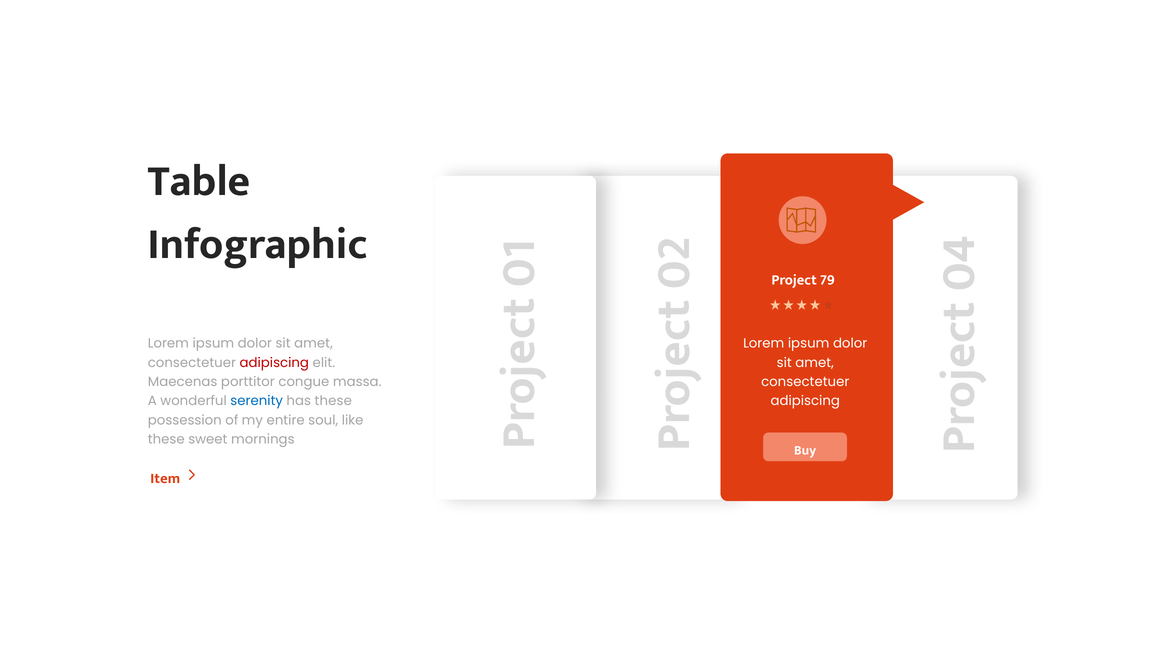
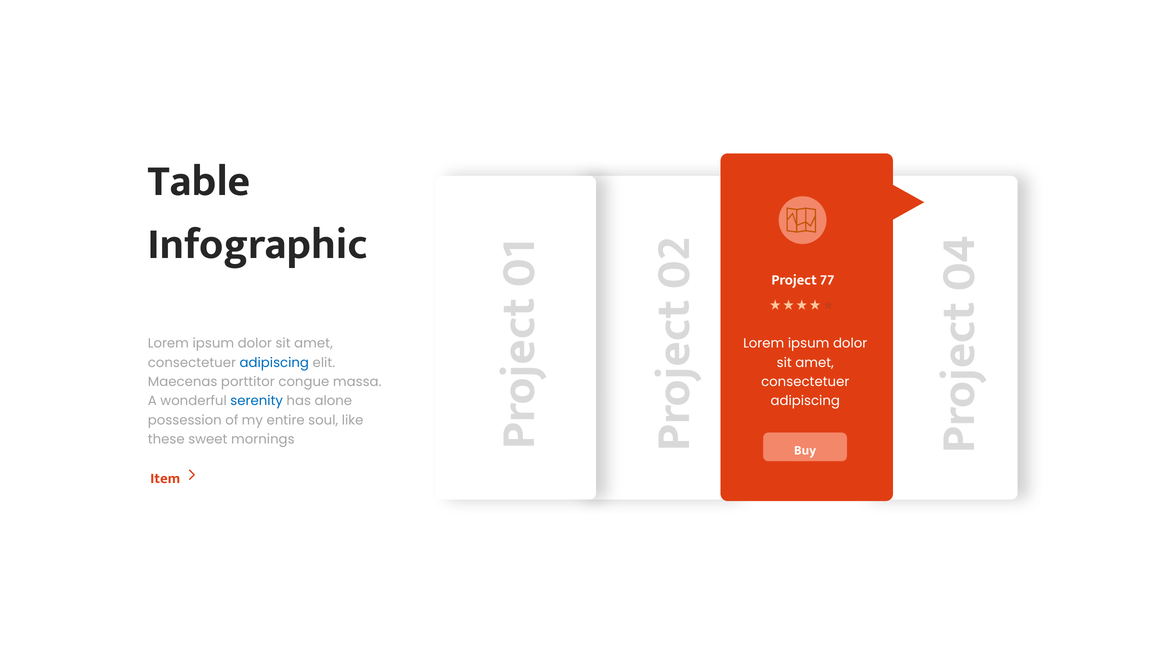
79: 79 -> 77
adipiscing at (274, 363) colour: red -> blue
has these: these -> alone
